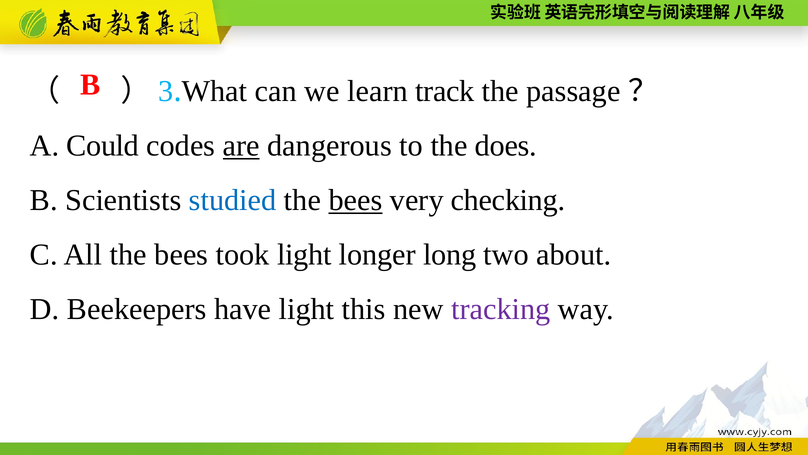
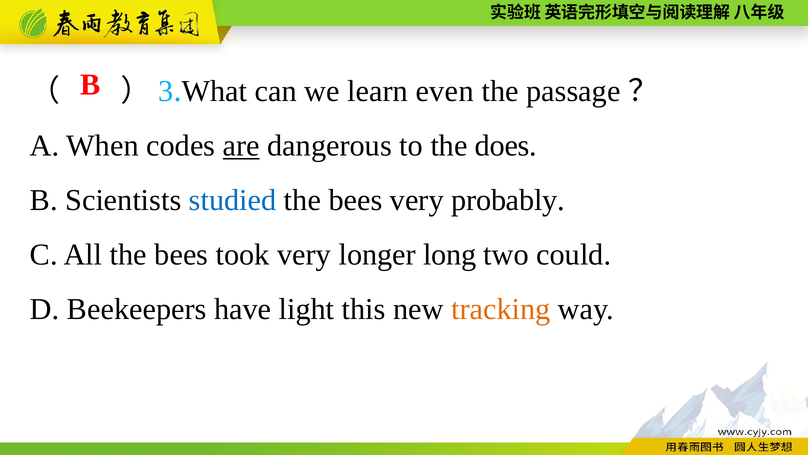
track: track -> even
Could: Could -> When
bees at (355, 200) underline: present -> none
checking: checking -> probably
took light: light -> very
about: about -> could
tracking colour: purple -> orange
